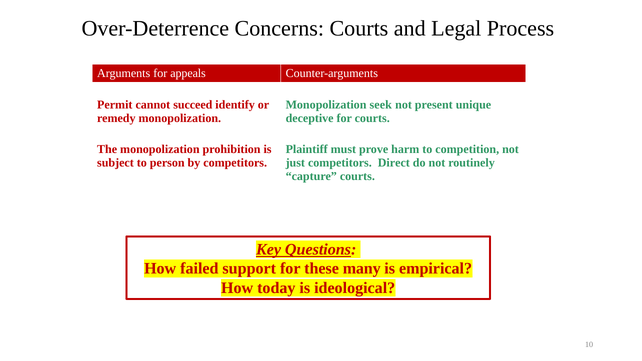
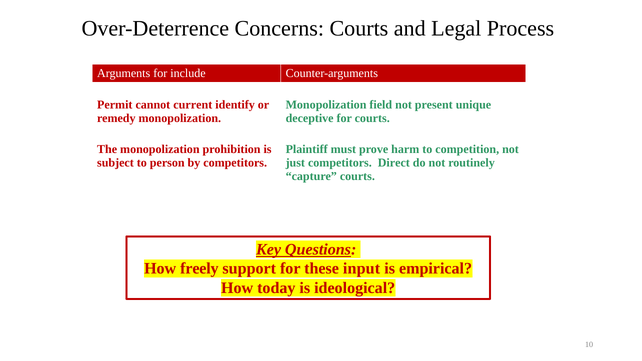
appeals: appeals -> include
succeed: succeed -> current
seek: seek -> field
failed: failed -> freely
many: many -> input
